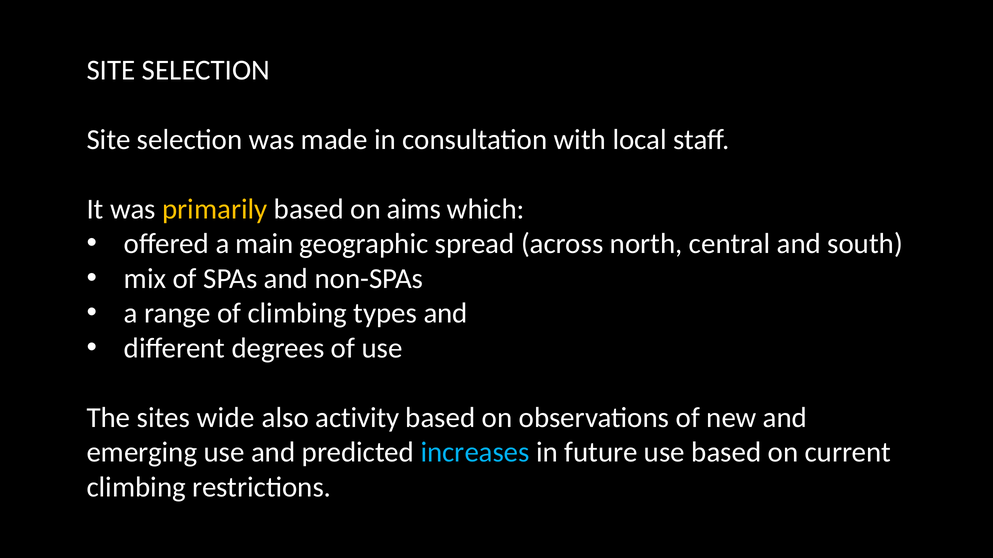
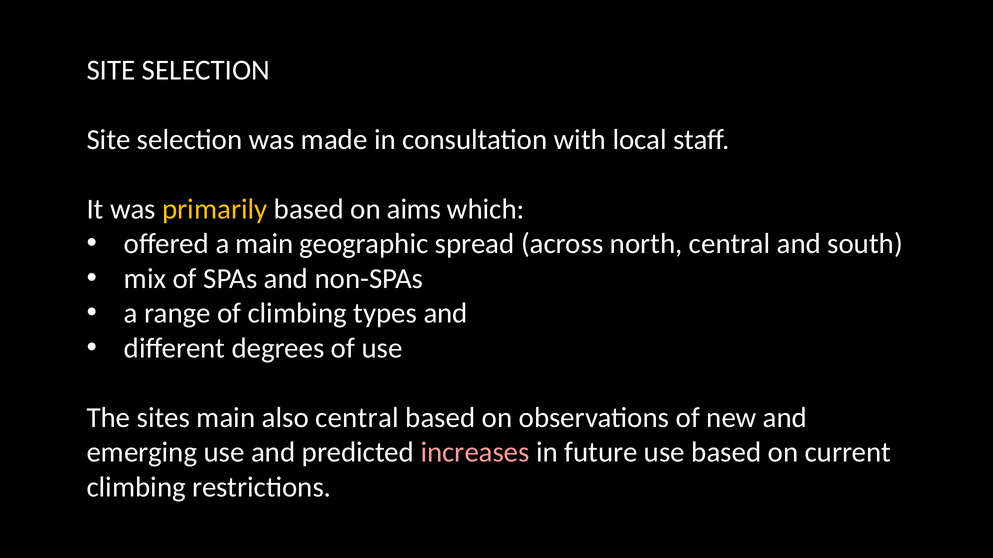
sites wide: wide -> main
also activity: activity -> central
increases colour: light blue -> pink
